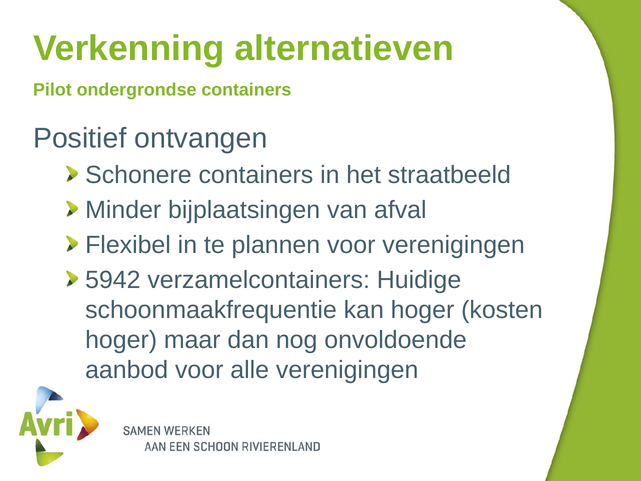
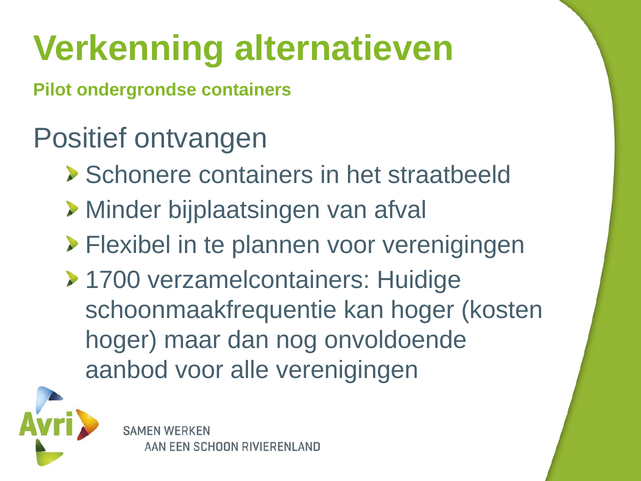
5942: 5942 -> 1700
